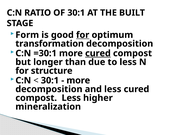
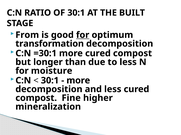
Form: Form -> From
cured at (98, 54) underline: present -> none
structure: structure -> moisture
compost Less: Less -> Fine
